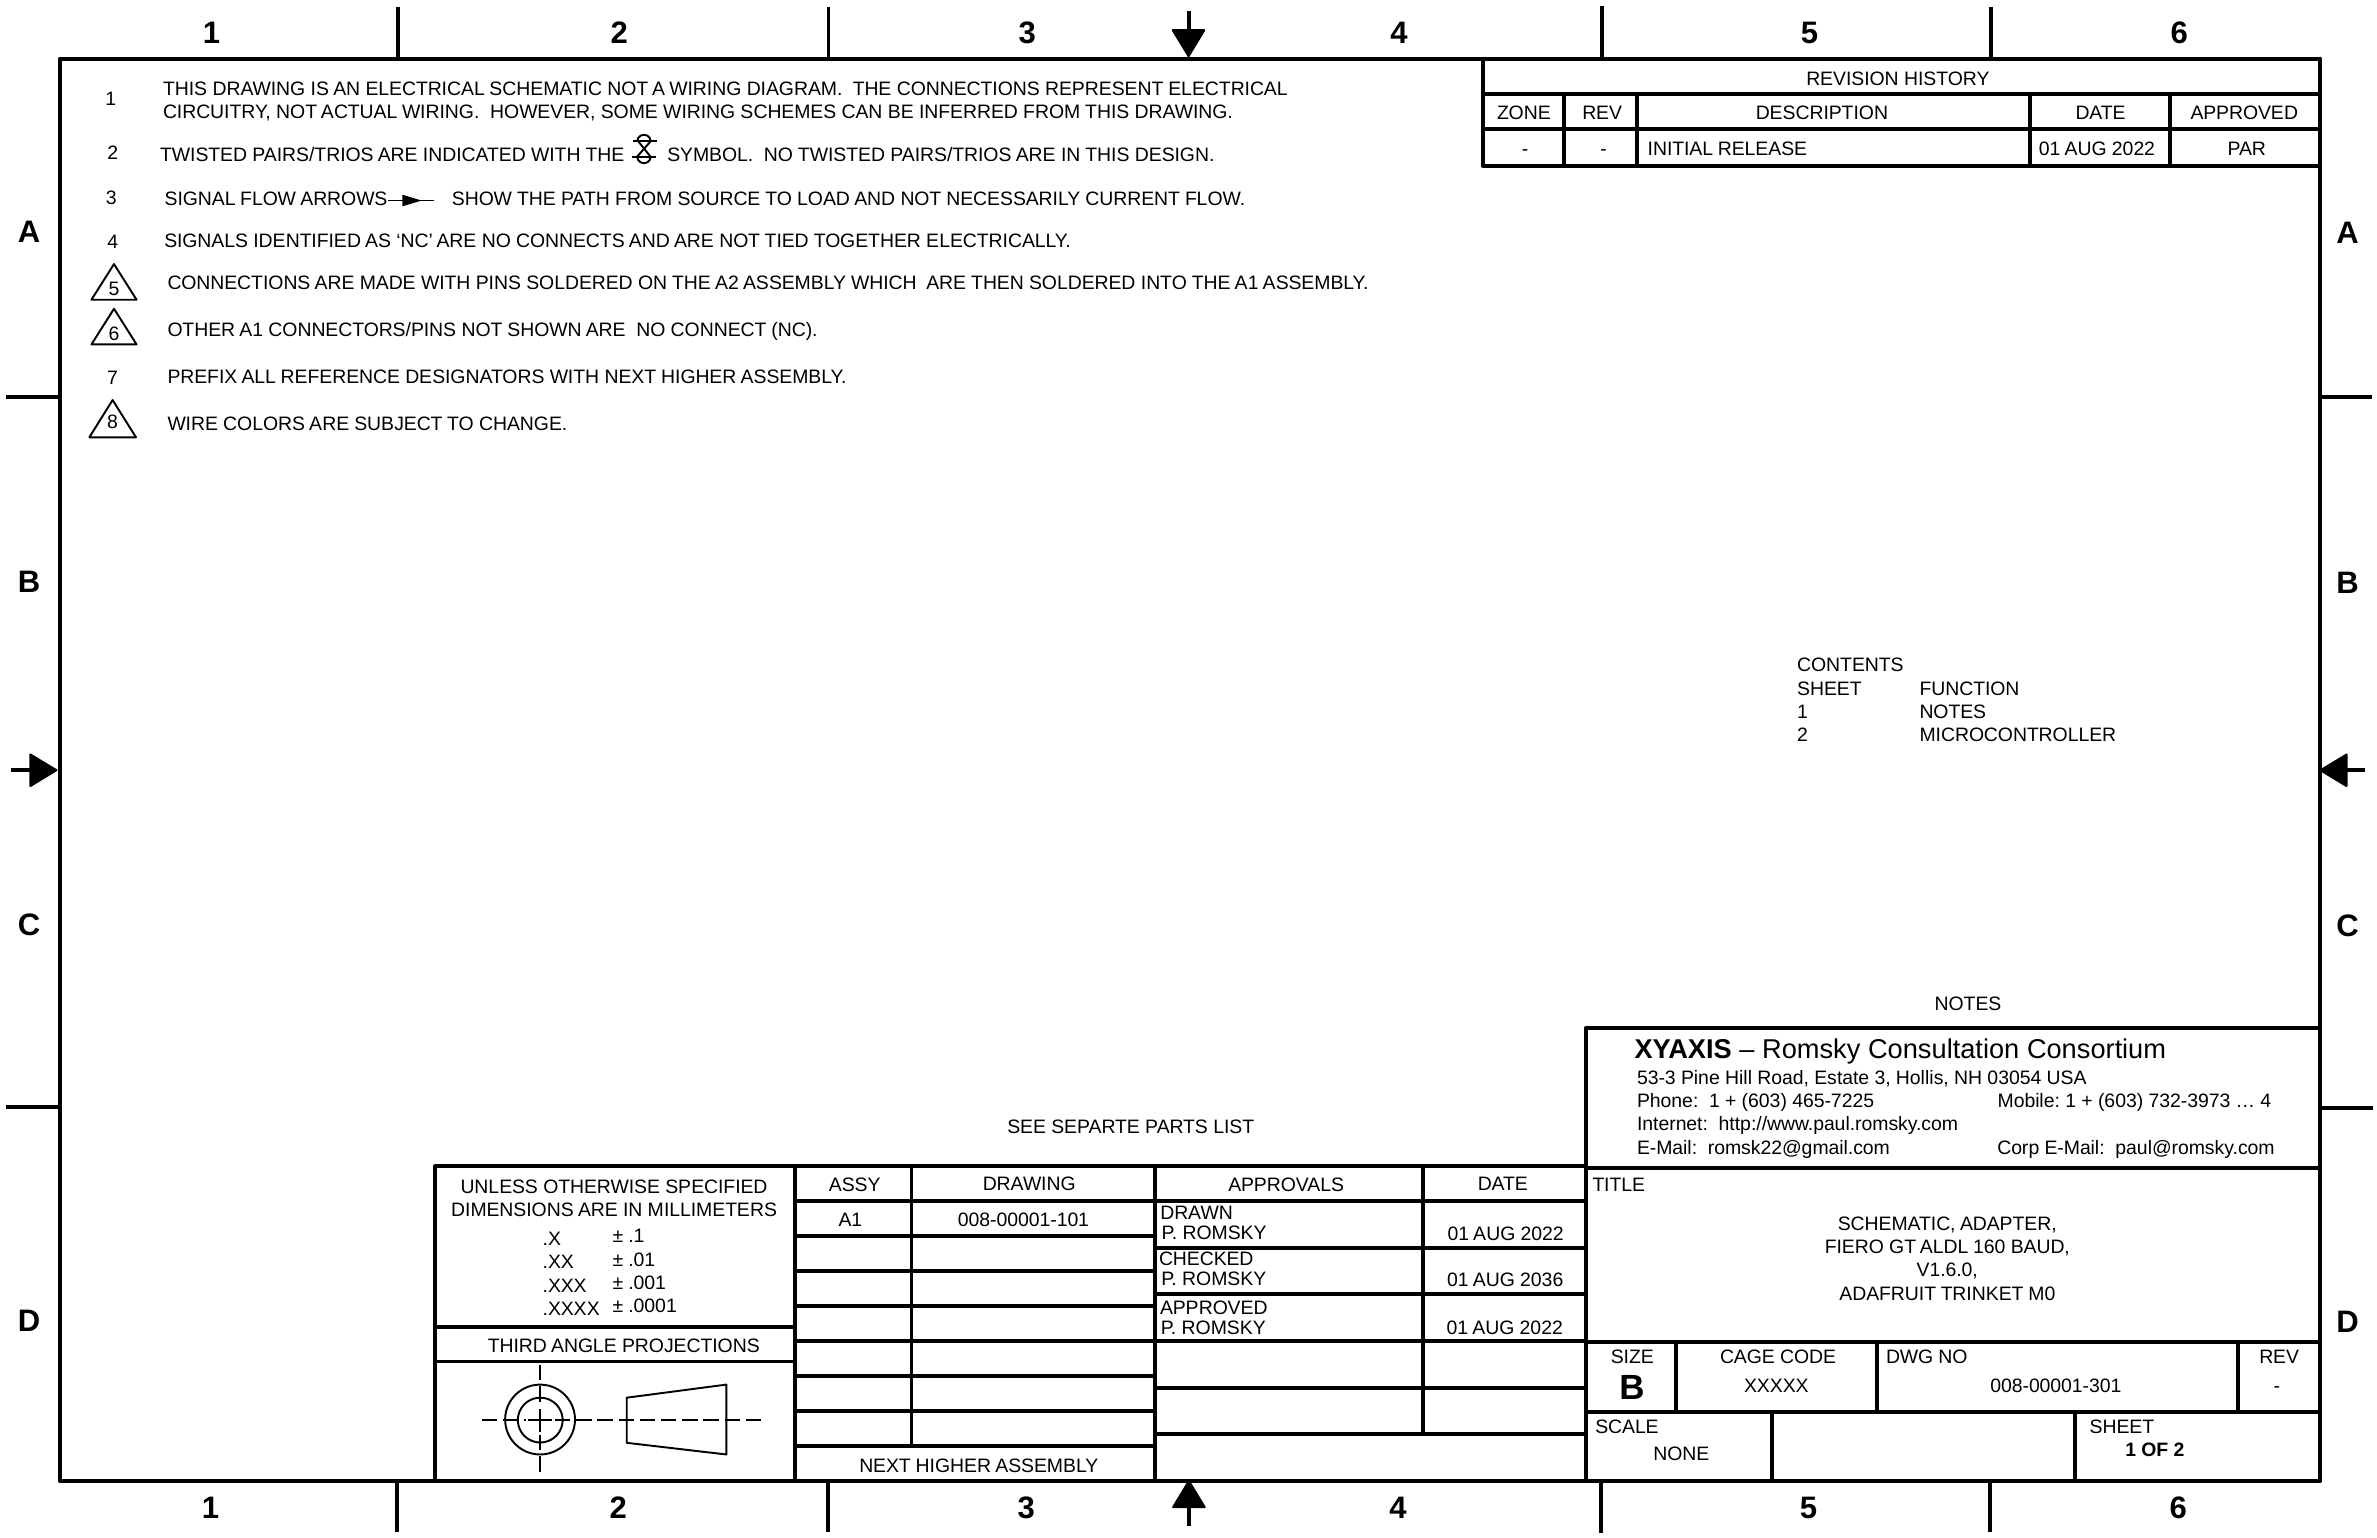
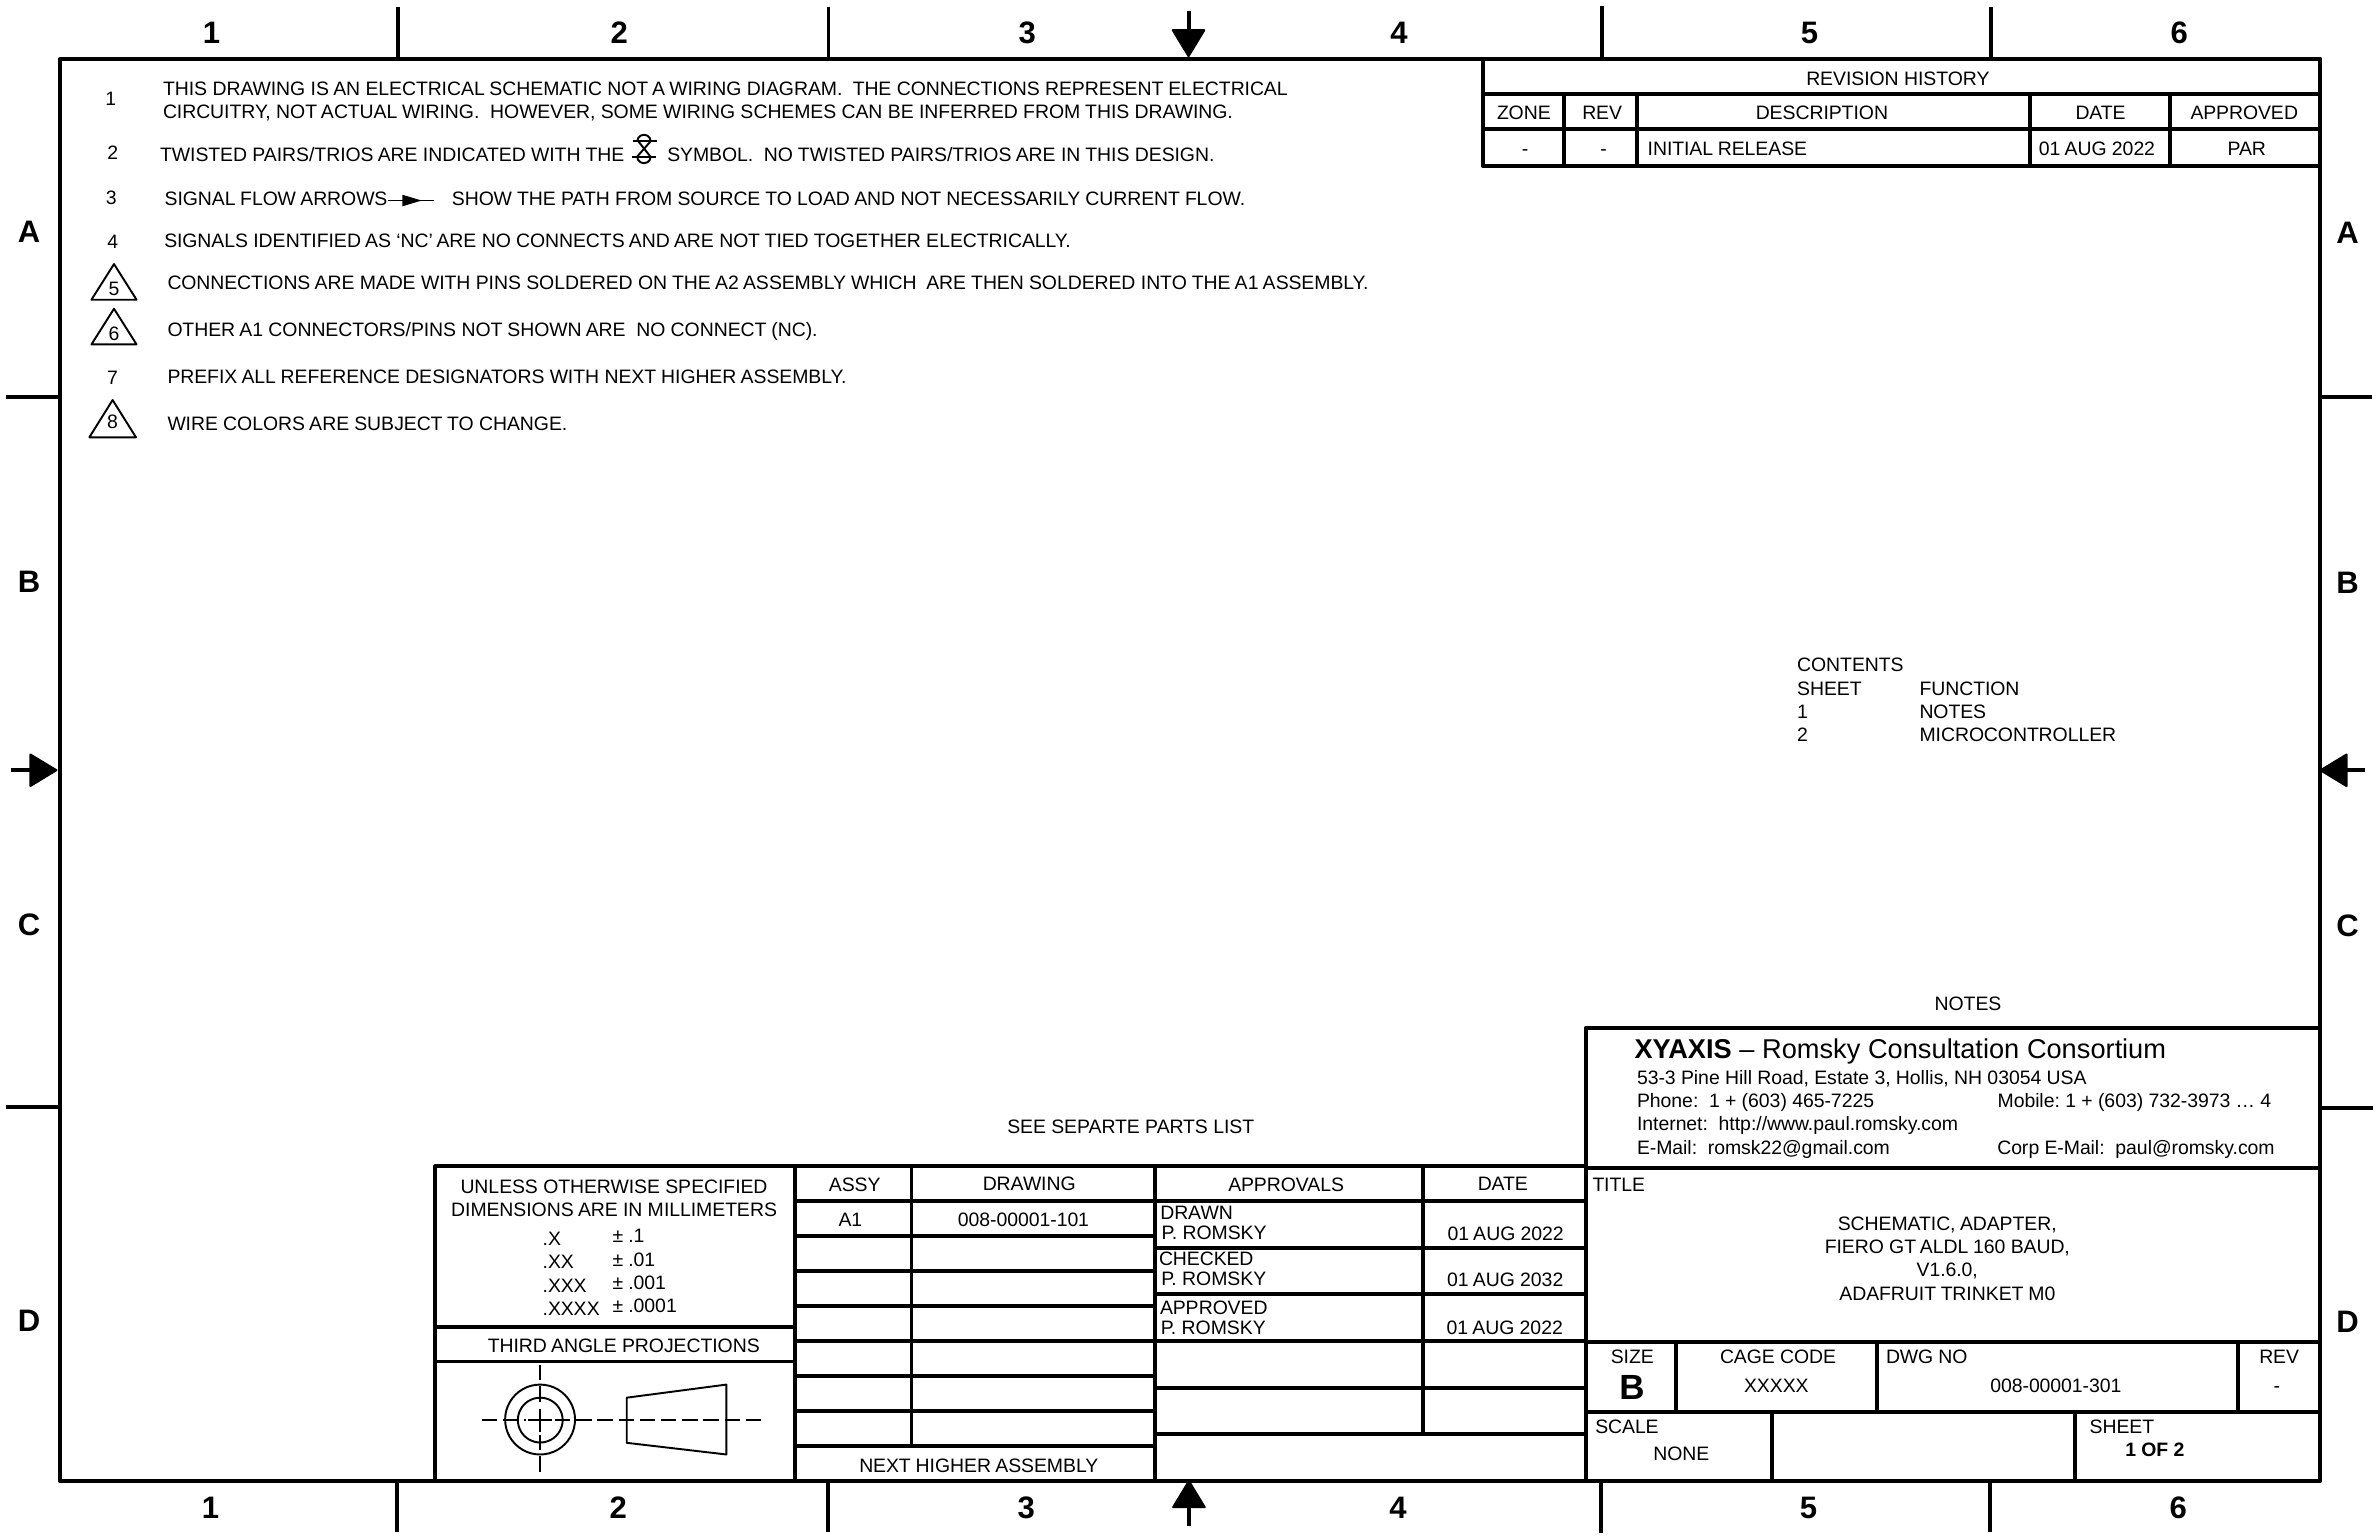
2036: 2036 -> 2032
